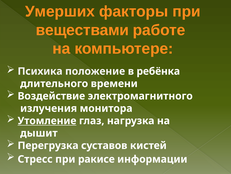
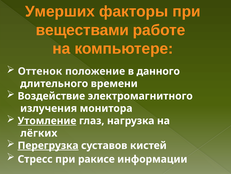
Психика: Психика -> Оттенок
ребёнка: ребёнка -> данного
дышит: дышит -> лёгких
Перегрузка underline: none -> present
